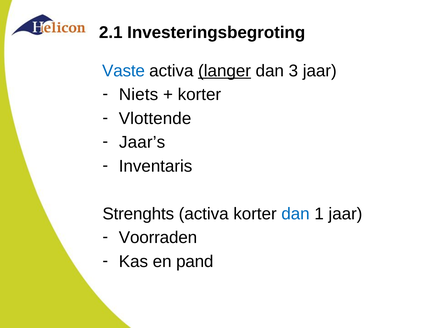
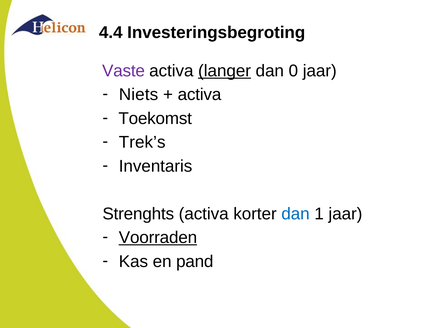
2.1: 2.1 -> 4.4
Vaste colour: blue -> purple
3: 3 -> 0
korter at (199, 95): korter -> activa
Vlottende: Vlottende -> Toekomst
Jaar’s: Jaar’s -> Trek’s
Voorraden underline: none -> present
